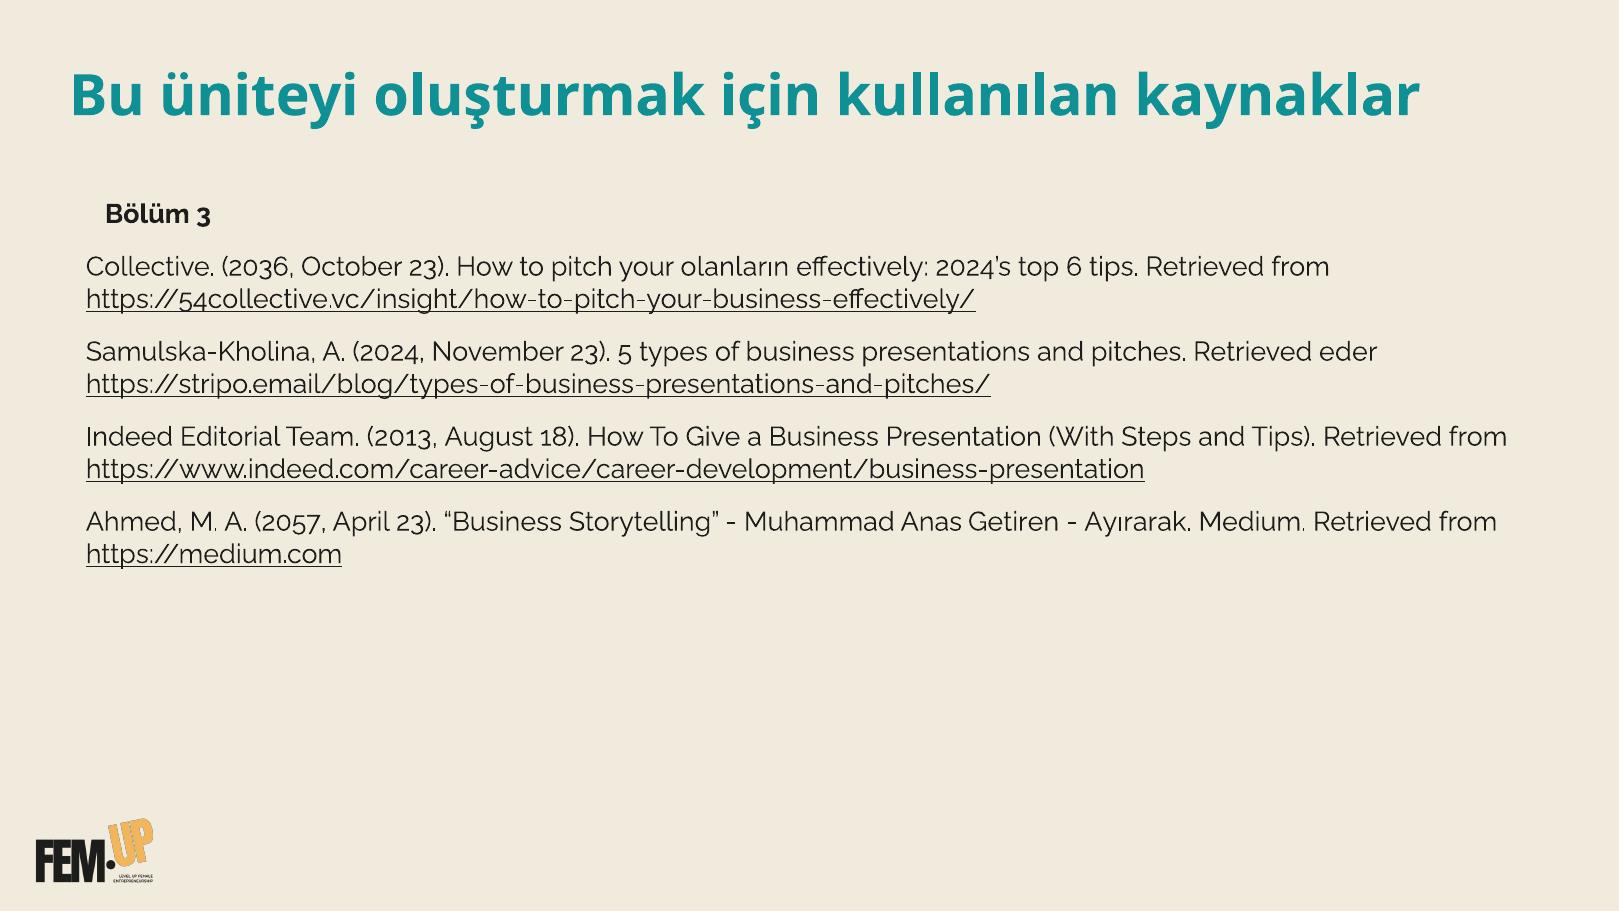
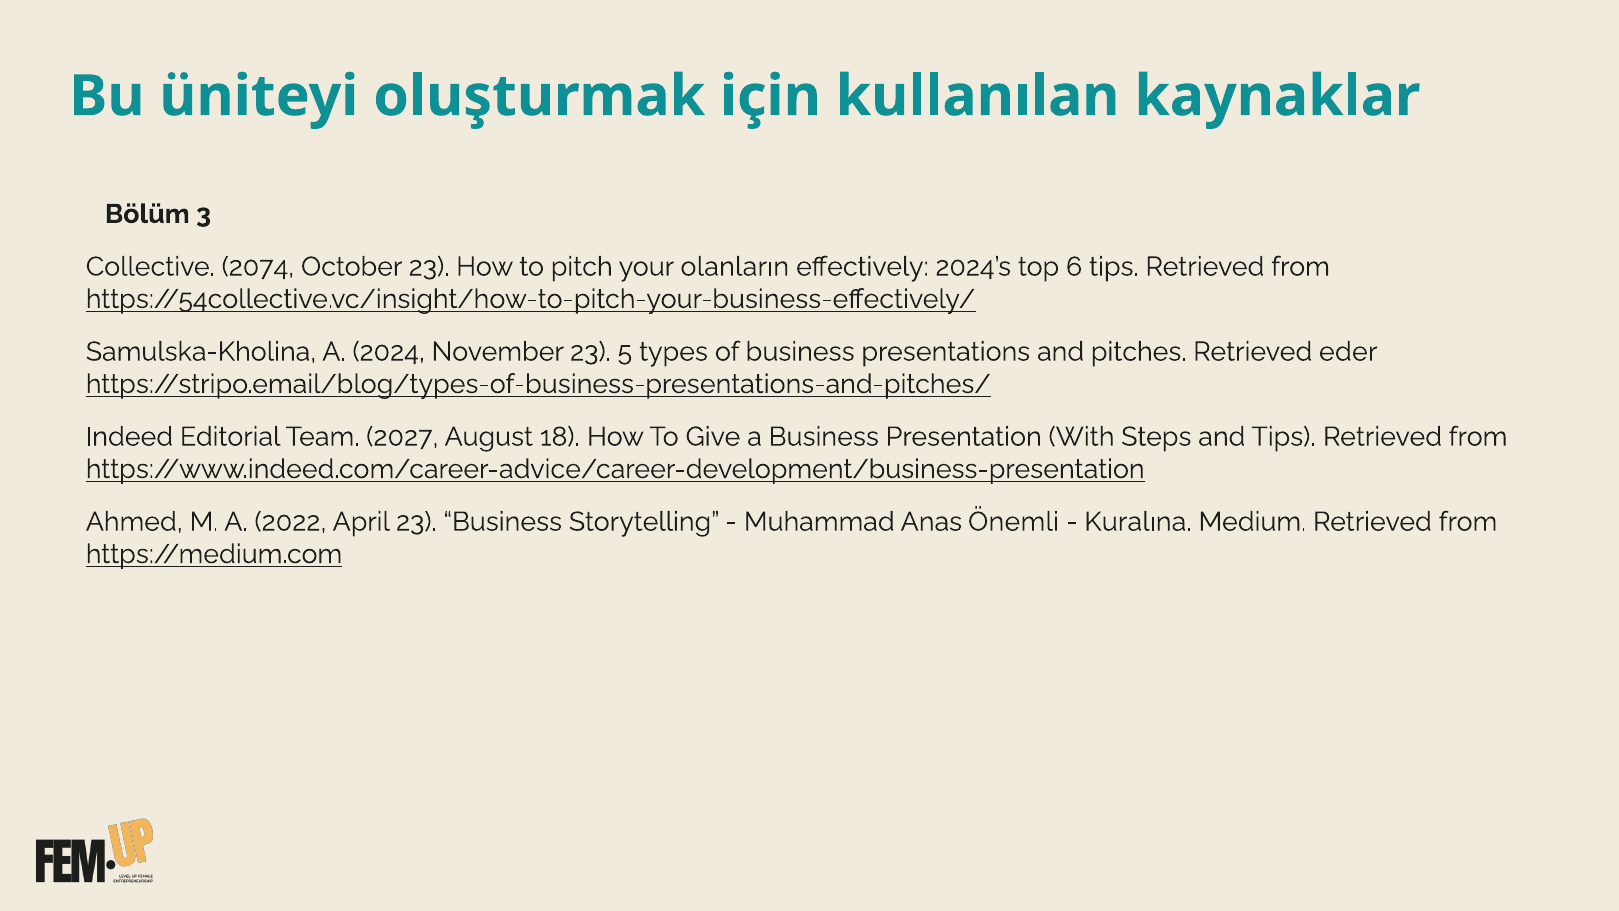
2036: 2036 -> 2074
2013: 2013 -> 2027
2057: 2057 -> 2022
Getiren: Getiren -> Önemli
Ayırarak: Ayırarak -> Kuralına
